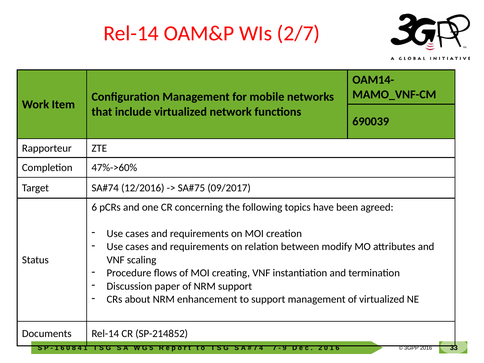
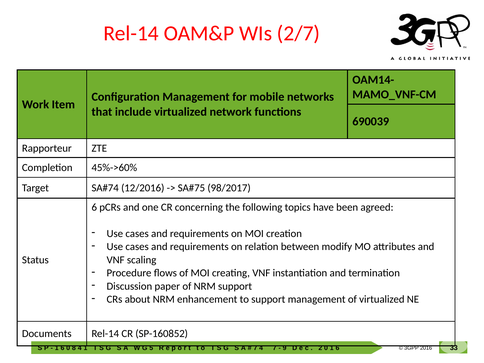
47%->60%: 47%->60% -> 45%->60%
09/2017: 09/2017 -> 98/2017
SP-214852: SP-214852 -> SP-160852
